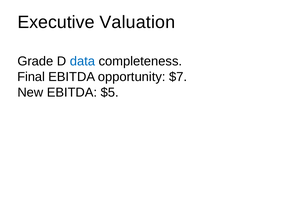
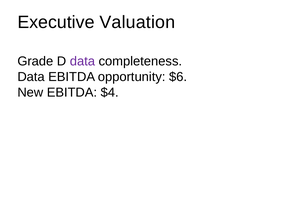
data at (82, 61) colour: blue -> purple
Final at (31, 77): Final -> Data
$7: $7 -> $6
$5: $5 -> $4
